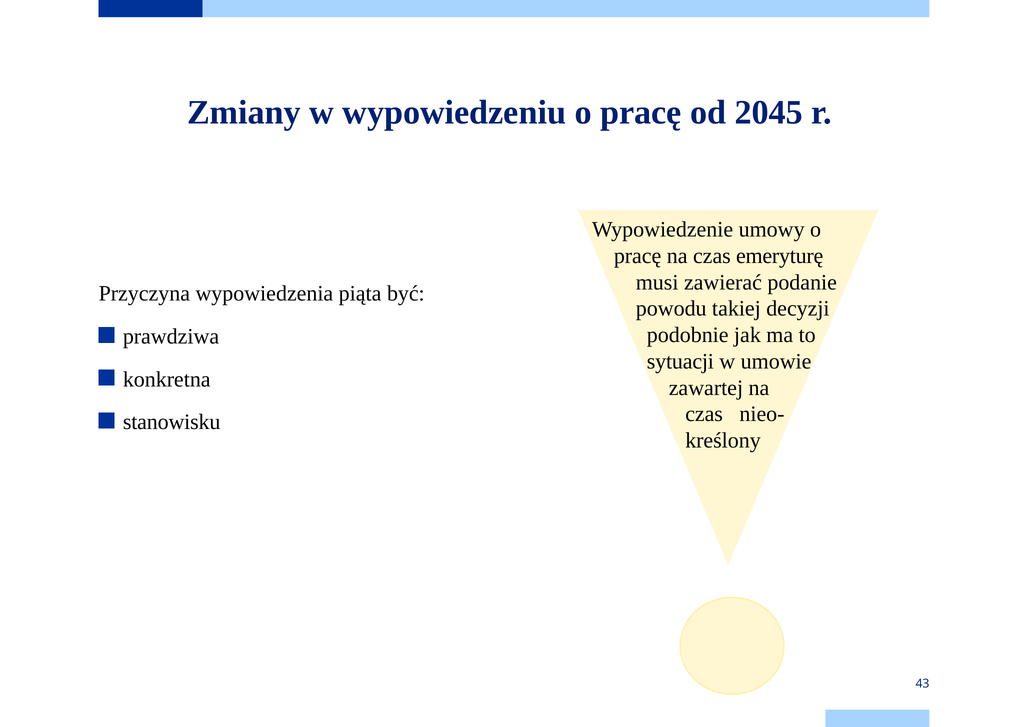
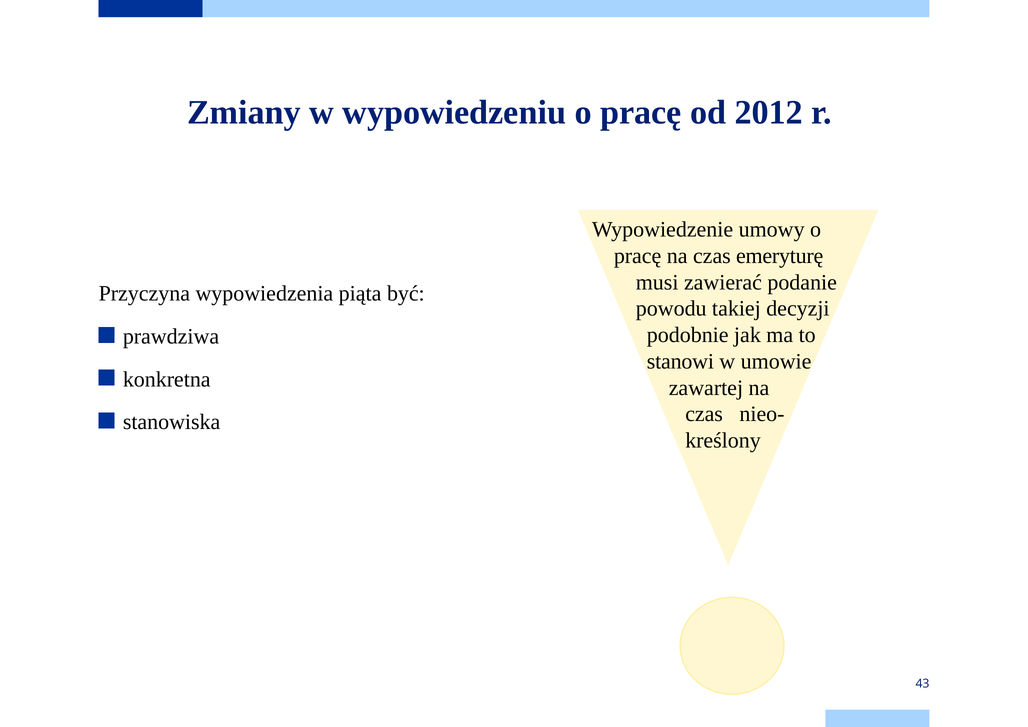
2045: 2045 -> 2012
sytuacji: sytuacji -> stanowi
stanowisku: stanowisku -> stanowiska
